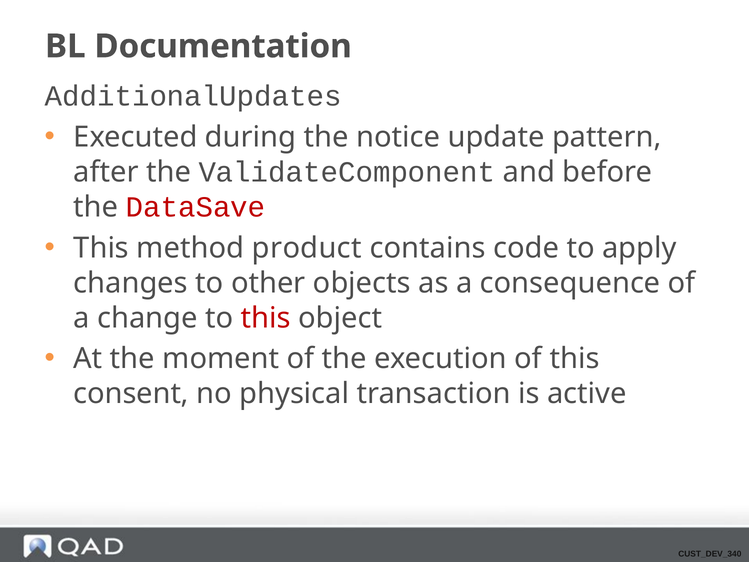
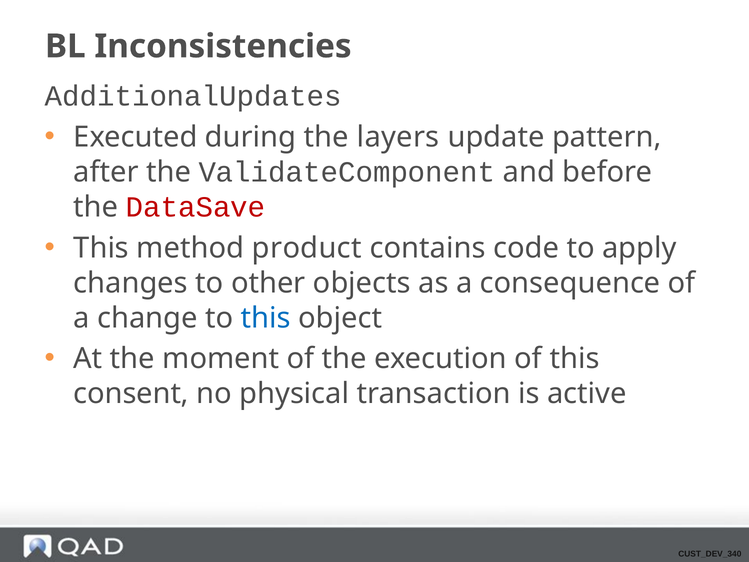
Documentation: Documentation -> Inconsistencies
notice: notice -> layers
this at (266, 318) colour: red -> blue
